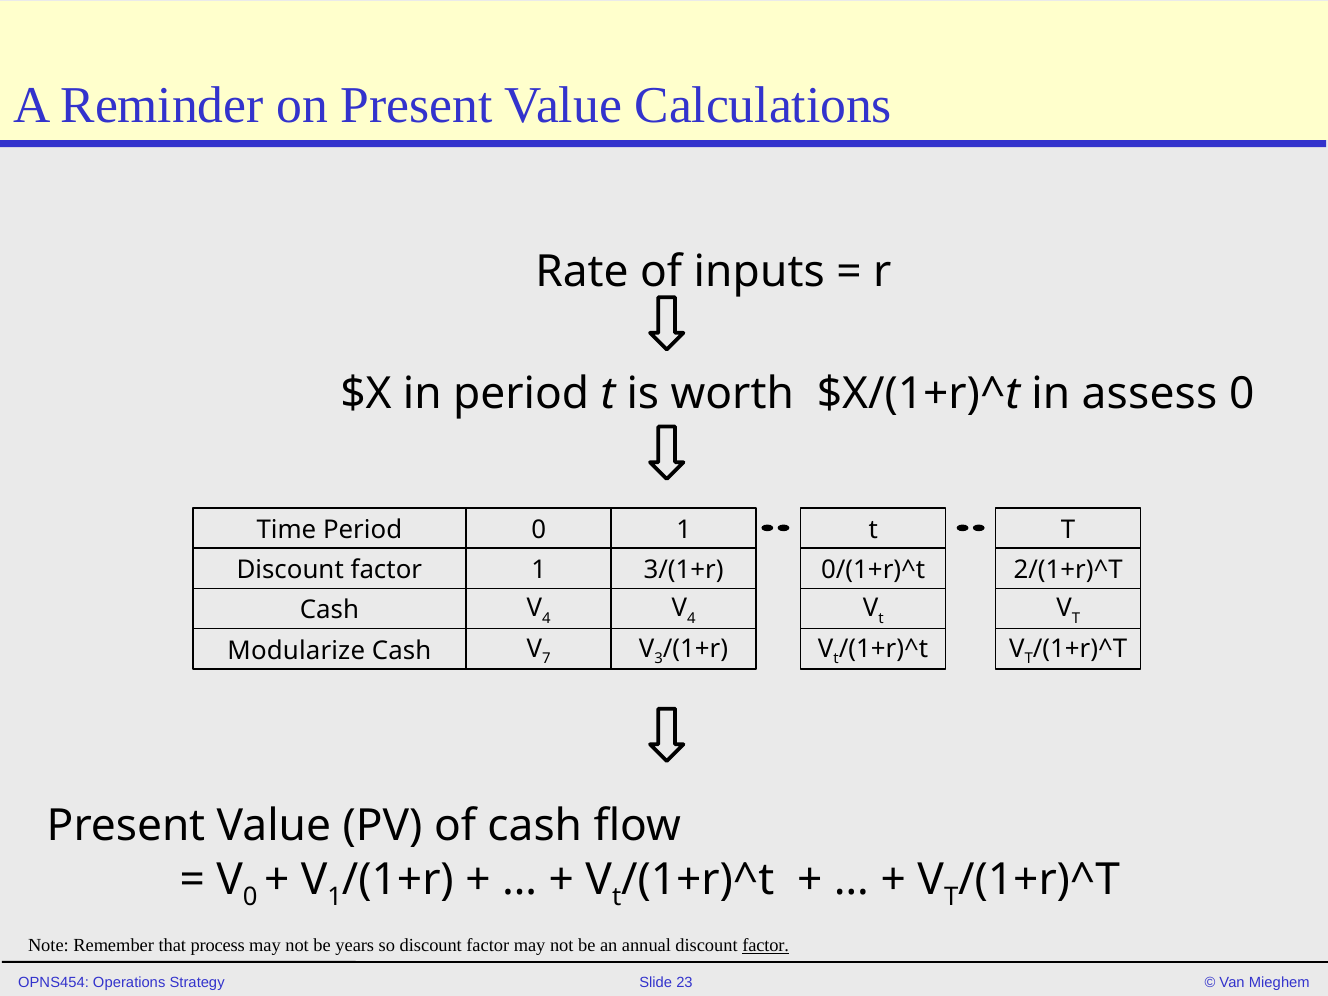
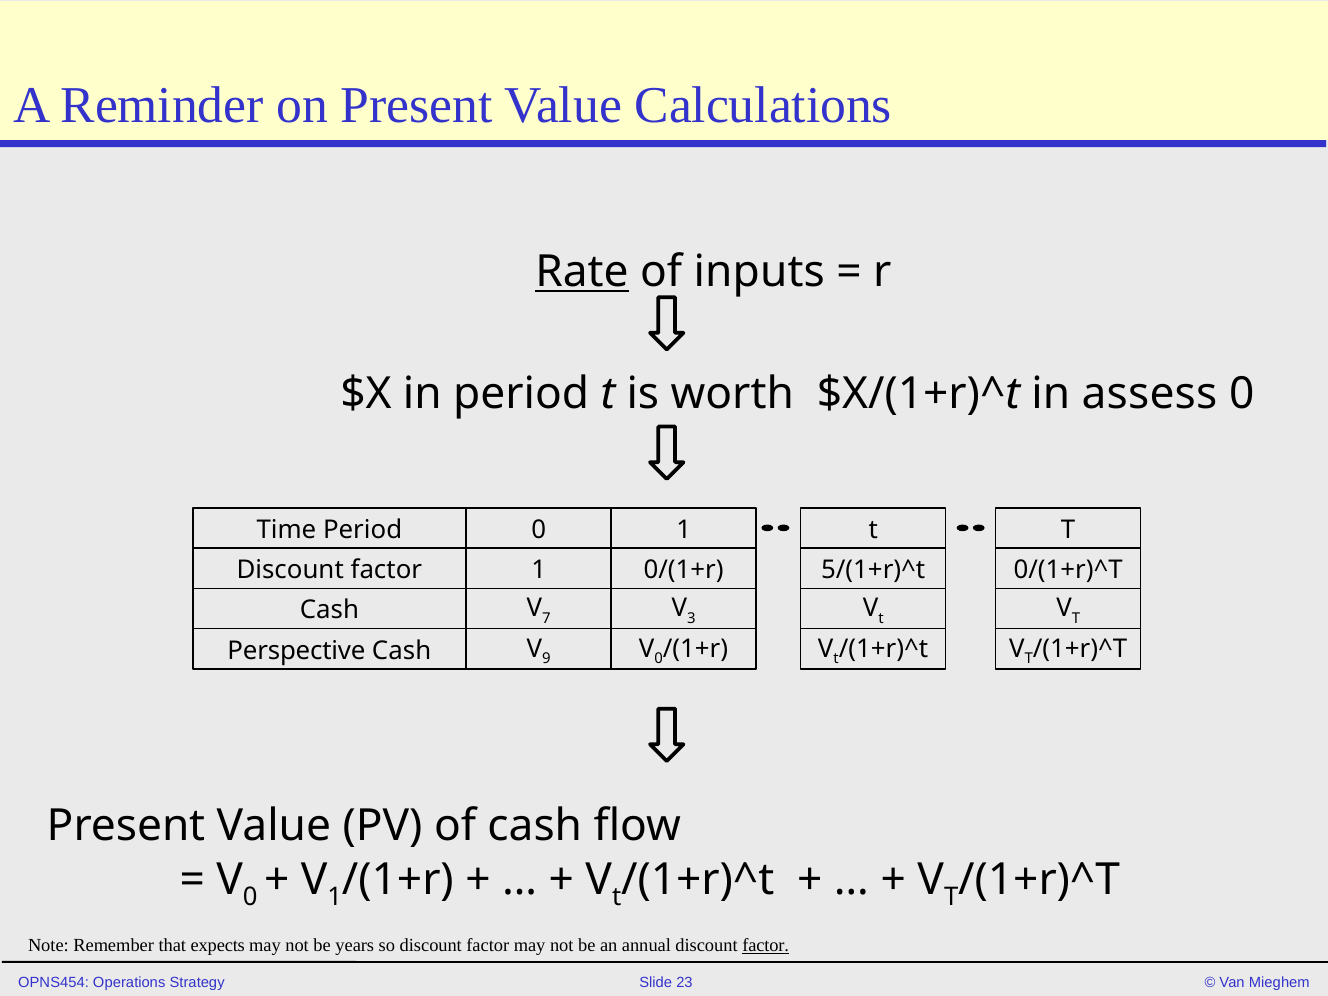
Rate underline: none -> present
3/(1+r: 3/(1+r -> 0/(1+r
0/(1+r)^t: 0/(1+r)^t -> 5/(1+r)^t
2/(1+r)^T: 2/(1+r)^T -> 0/(1+r)^T
4 at (691, 618): 4 -> 3
4 at (546, 618): 4 -> 7
Modularize: Modularize -> Perspective
7: 7 -> 9
3 at (659, 659): 3 -> 0
process: process -> expects
